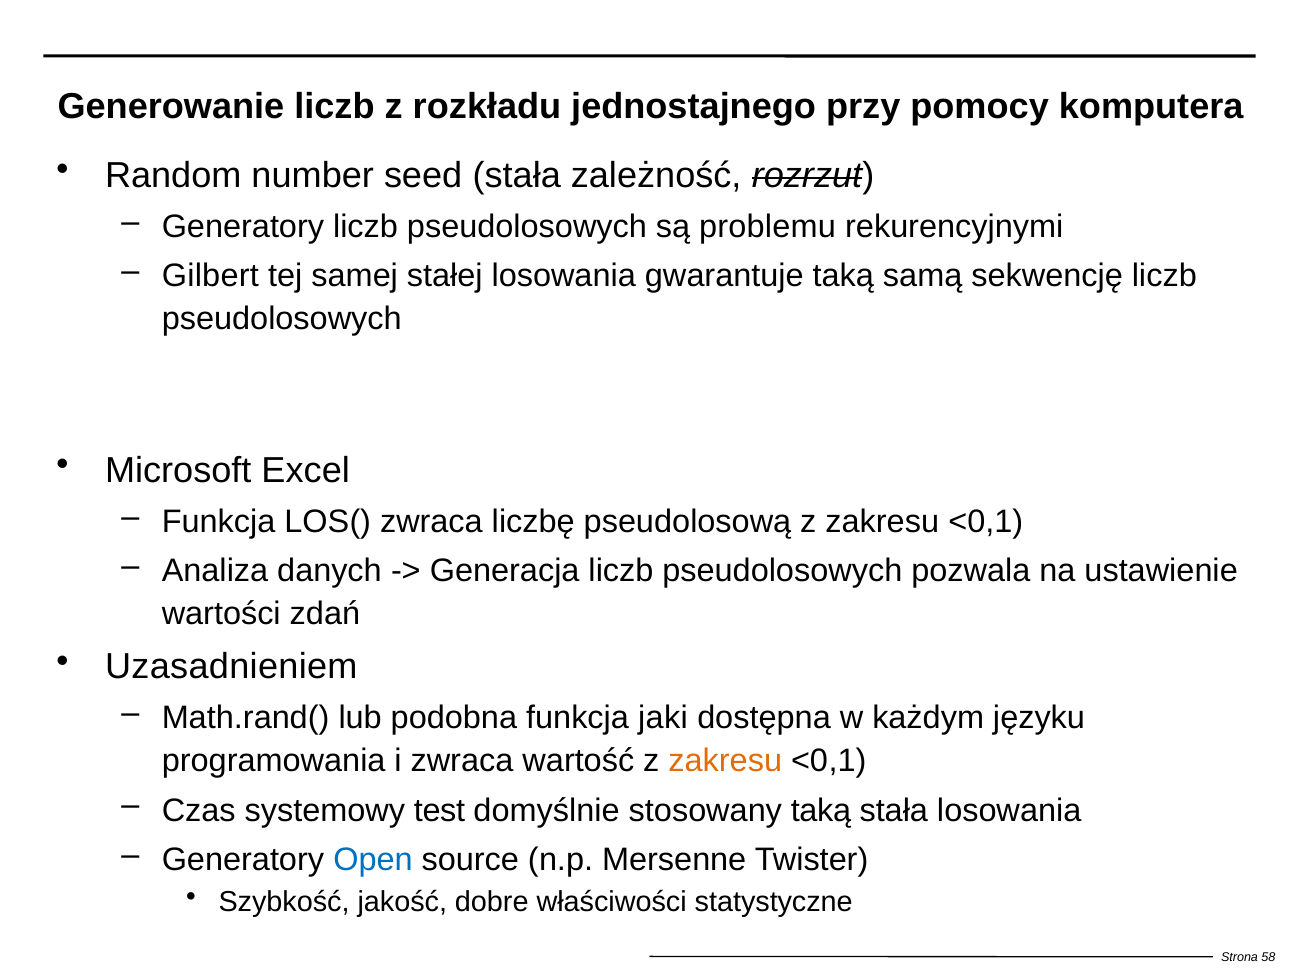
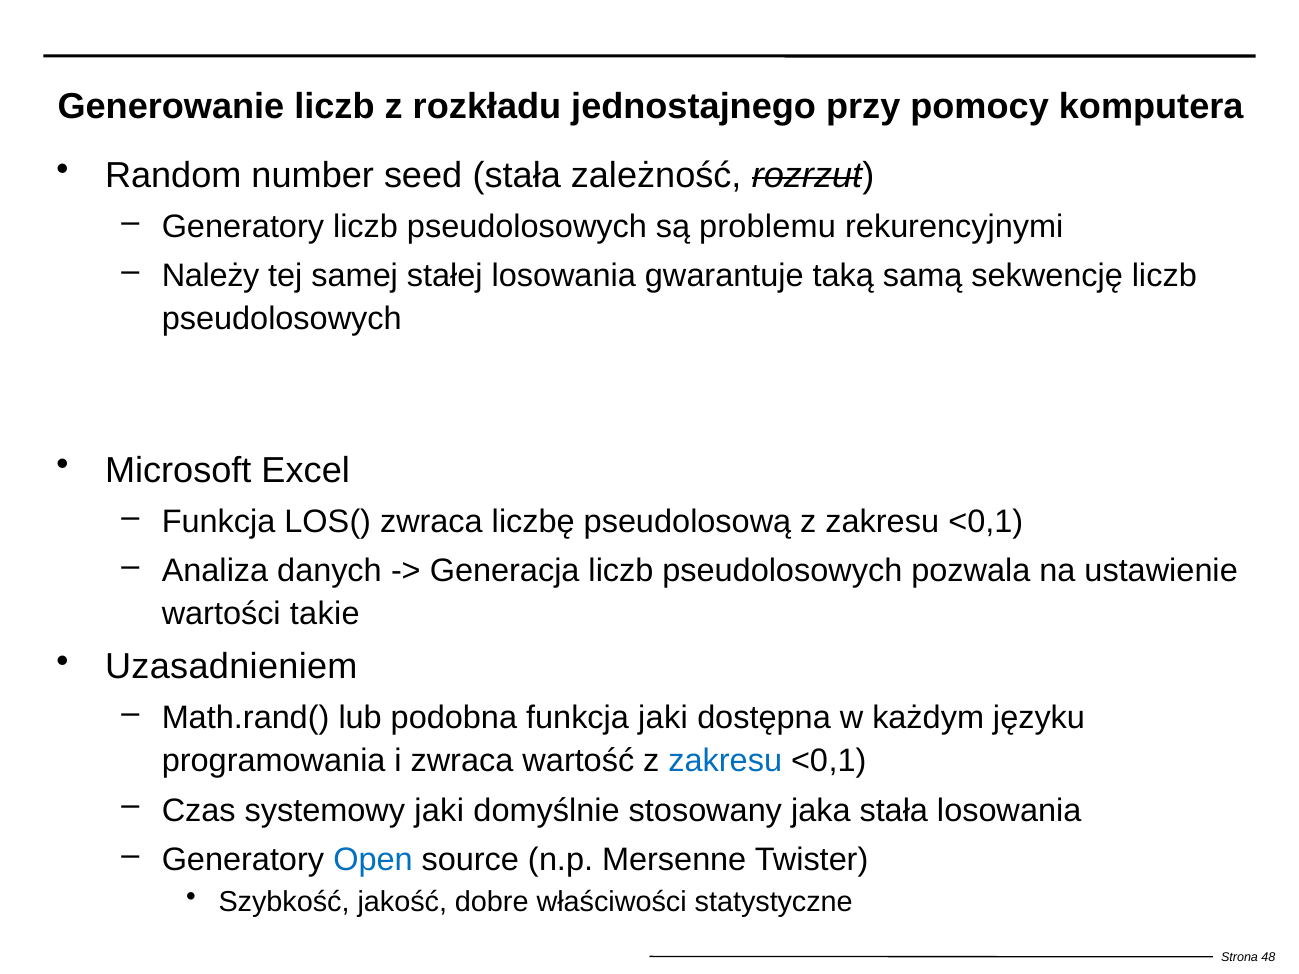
Gilbert: Gilbert -> Należy
zdań: zdań -> takie
zakresu at (725, 761) colour: orange -> blue
systemowy test: test -> jaki
stosowany taką: taką -> jaka
58: 58 -> 48
